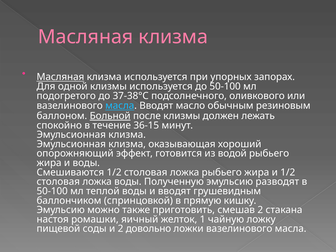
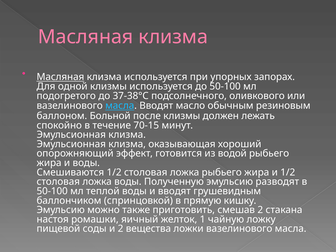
Больной underline: present -> none
36-15: 36-15 -> 70-15
довольно: довольно -> вещества
